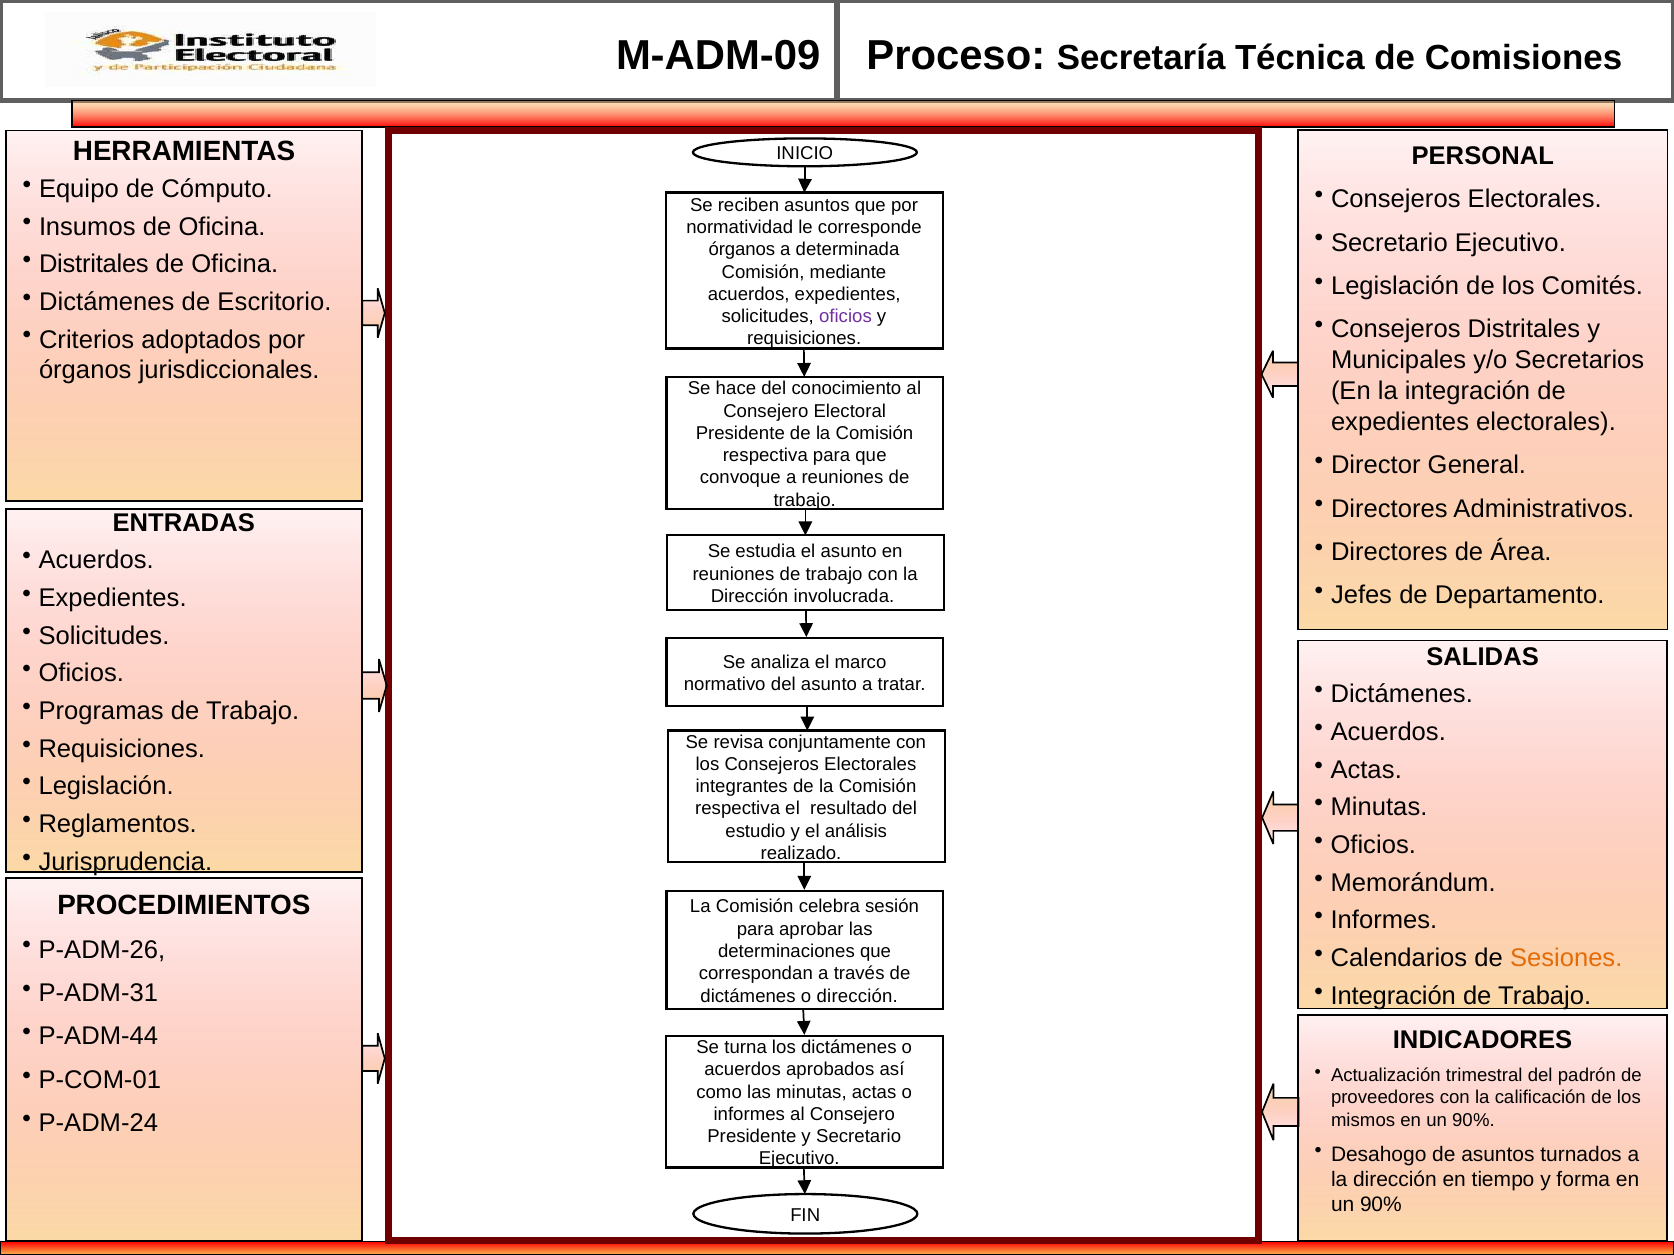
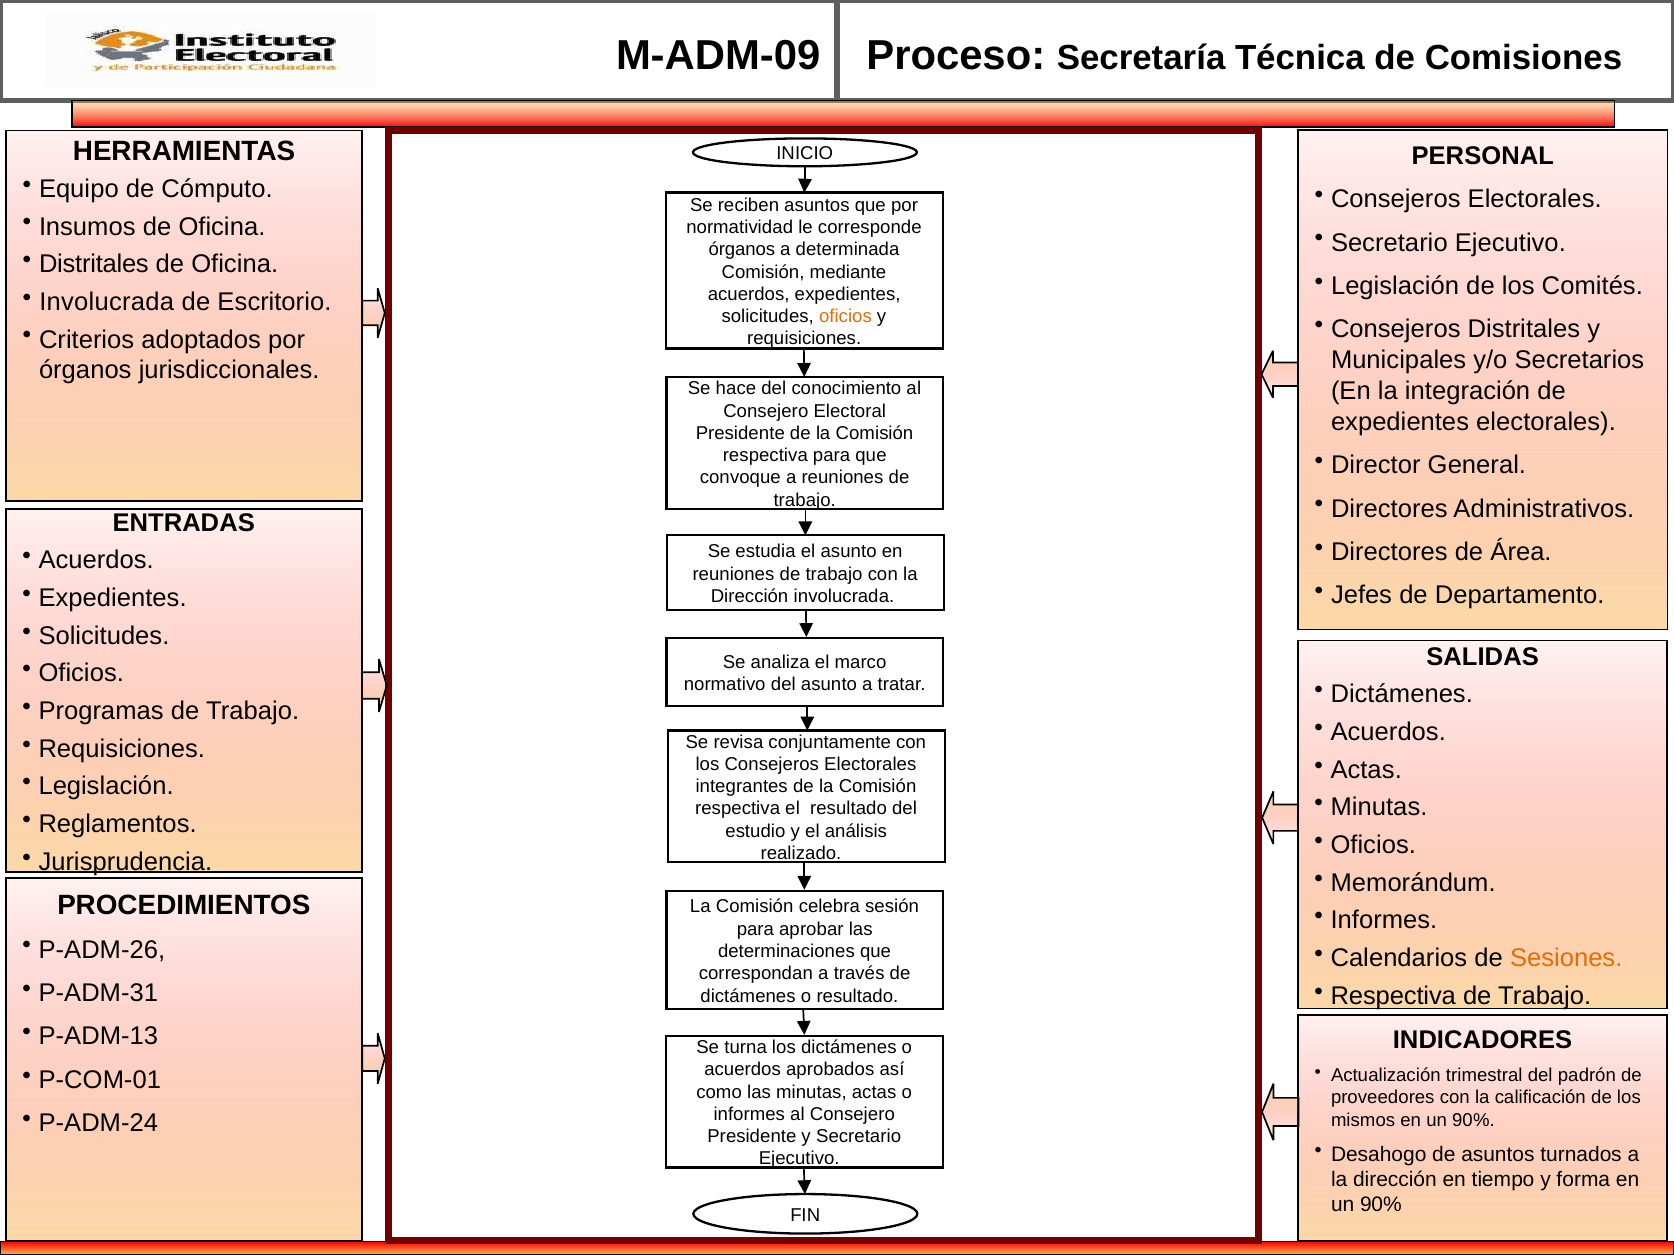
Dictámenes at (107, 302): Dictámenes -> Involucrada
oficios at (845, 317) colour: purple -> orange
Integración at (1393, 996): Integración -> Respectiva
o dirección: dirección -> resultado
P-ADM-44: P-ADM-44 -> P-ADM-13
